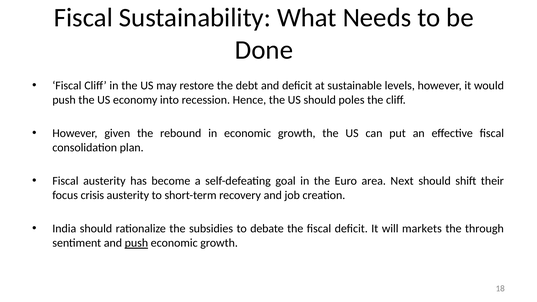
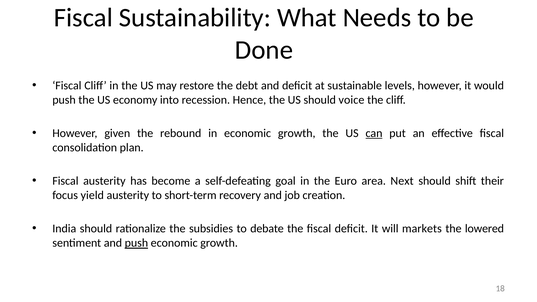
poles: poles -> voice
can underline: none -> present
crisis: crisis -> yield
through: through -> lowered
